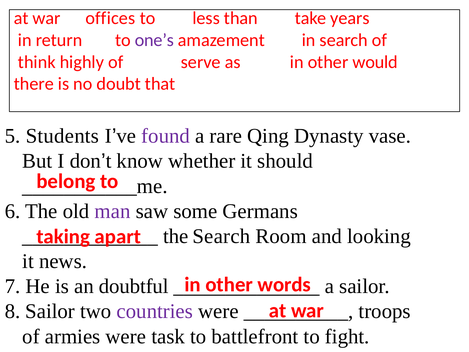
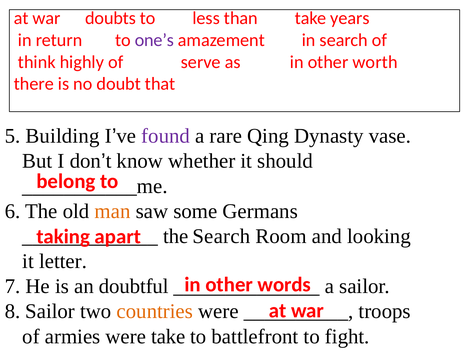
offices: offices -> doubts
would: would -> worth
Students: Students -> Building
man colour: purple -> orange
news: news -> letter
countries colour: purple -> orange
were task: task -> take
